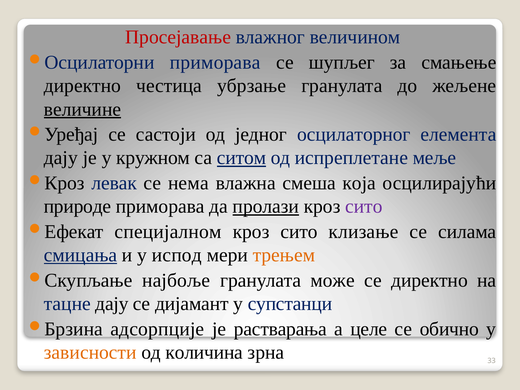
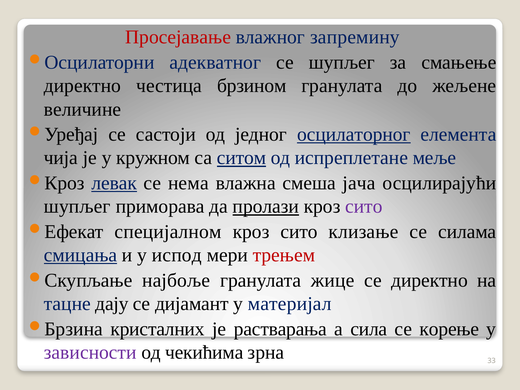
величином: величином -> запремину
приморава at (215, 62): приморава -> адекватног
убрзање: убрзање -> брзином
величине underline: present -> none
осцилаторног underline: none -> present
дају at (61, 158): дају -> чија
левак underline: none -> present
која: која -> јача
природе at (77, 207): природе -> шупљег
трењем colour: orange -> red
може: може -> жице
супстанци: супстанци -> материјал
адсорпције: адсорпције -> кристалних
целе: целе -> сила
обично: обично -> корење
зависности colour: orange -> purple
количина: количина -> чекићима
